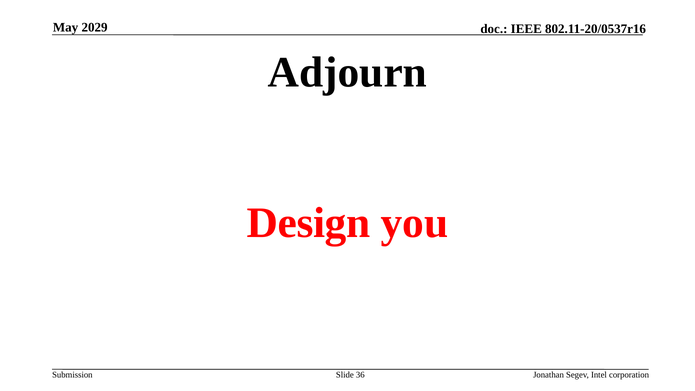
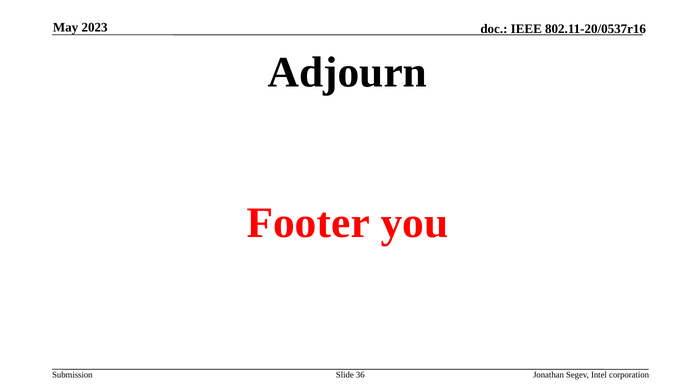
2029: 2029 -> 2023
Design: Design -> Footer
